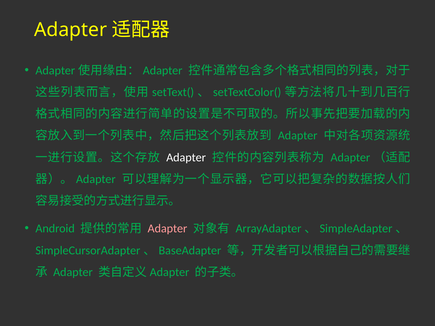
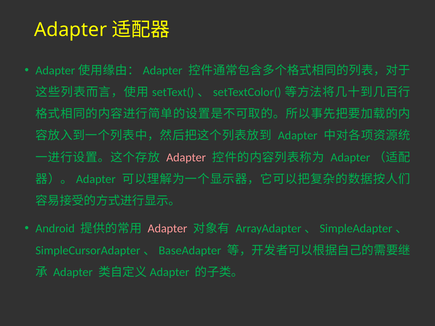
Adapter at (186, 158) colour: white -> pink
